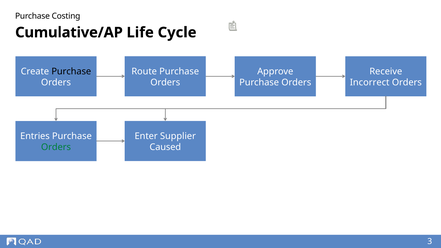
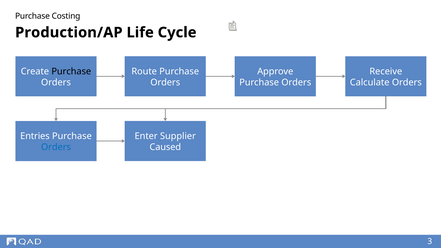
Cumulative/AP: Cumulative/AP -> Production/AP
Incorrect: Incorrect -> Calculate
Orders at (56, 147) colour: green -> blue
